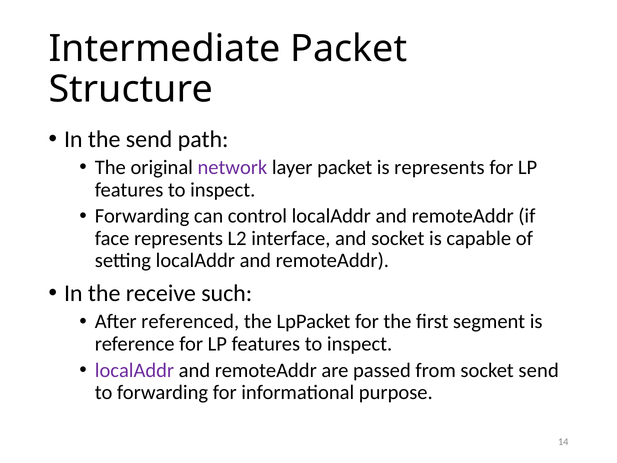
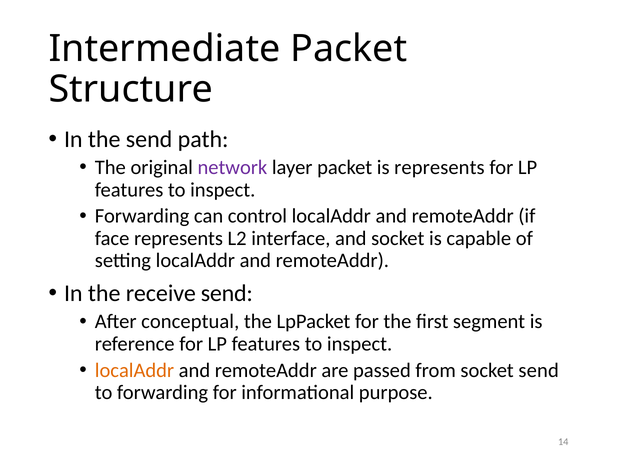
receive such: such -> send
referenced: referenced -> conceptual
localAddr at (134, 370) colour: purple -> orange
